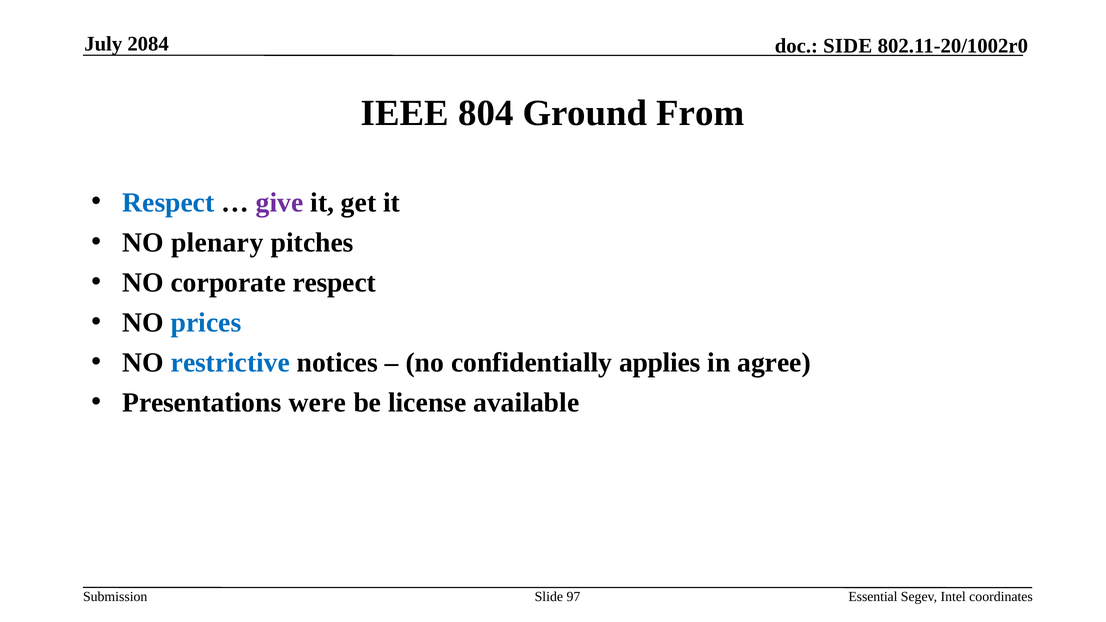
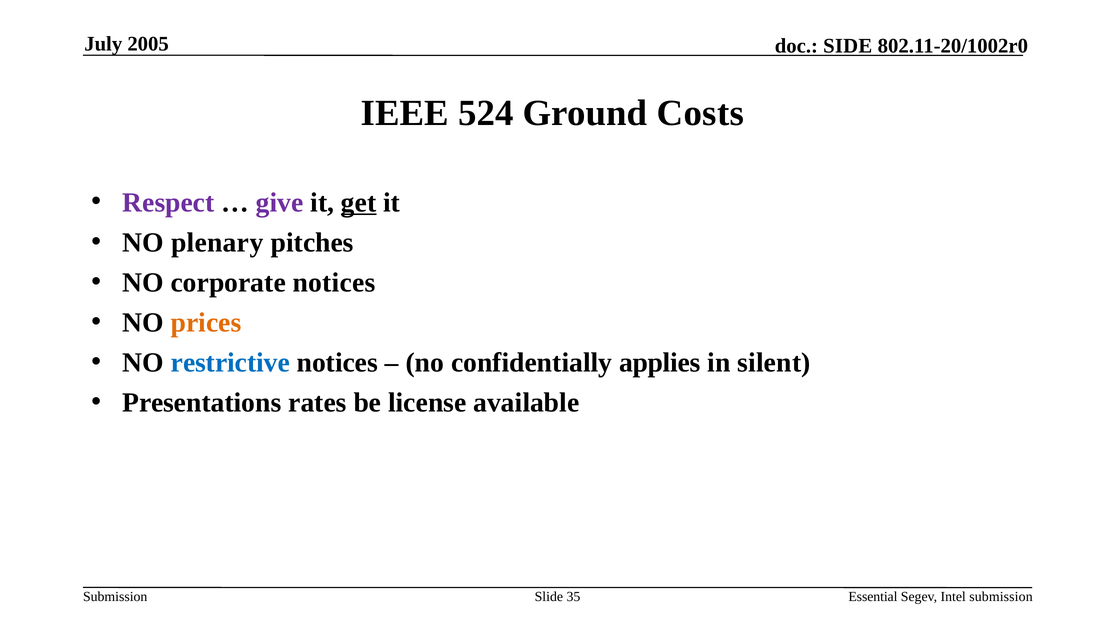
2084: 2084 -> 2005
804: 804 -> 524
From: From -> Costs
Respect at (168, 202) colour: blue -> purple
get underline: none -> present
corporate respect: respect -> notices
prices colour: blue -> orange
agree: agree -> silent
were: were -> rates
97: 97 -> 35
Intel coordinates: coordinates -> submission
